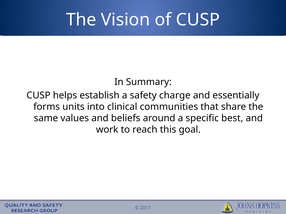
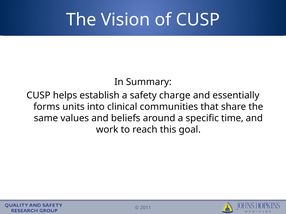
best: best -> time
